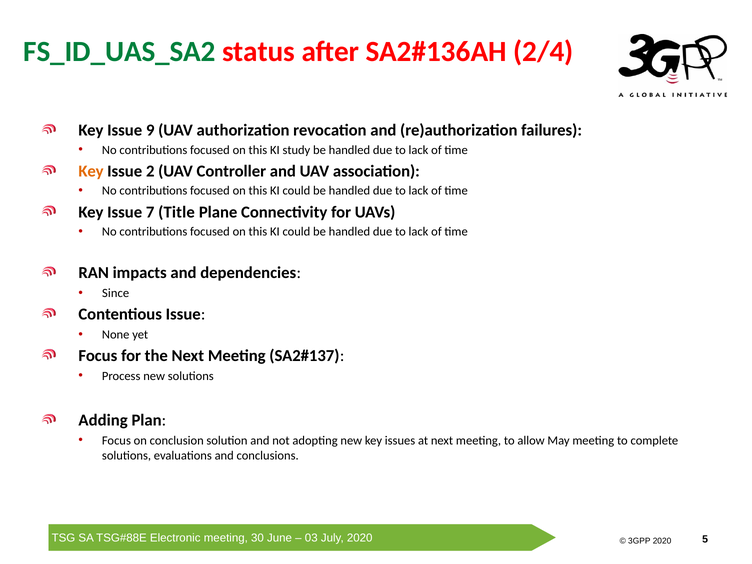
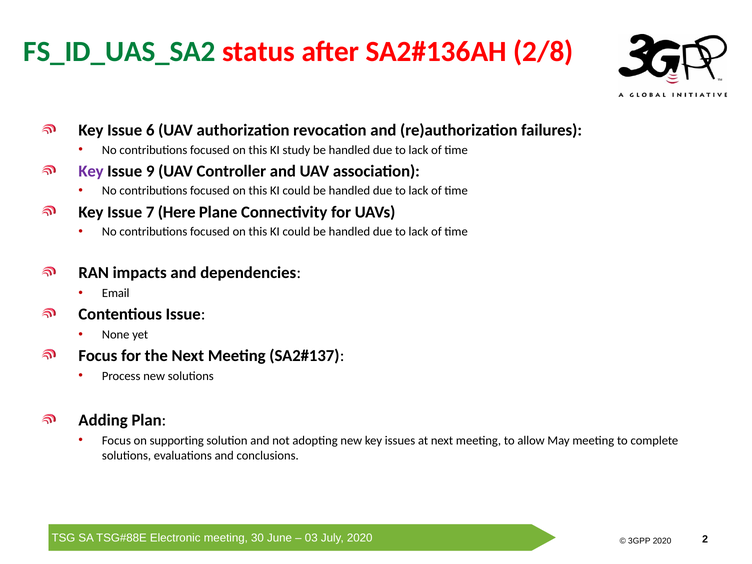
2/4: 2/4 -> 2/8
9: 9 -> 6
Key at (91, 171) colour: orange -> purple
2: 2 -> 9
Title: Title -> Here
Since: Since -> Email
conclusion: conclusion -> supporting
5: 5 -> 2
